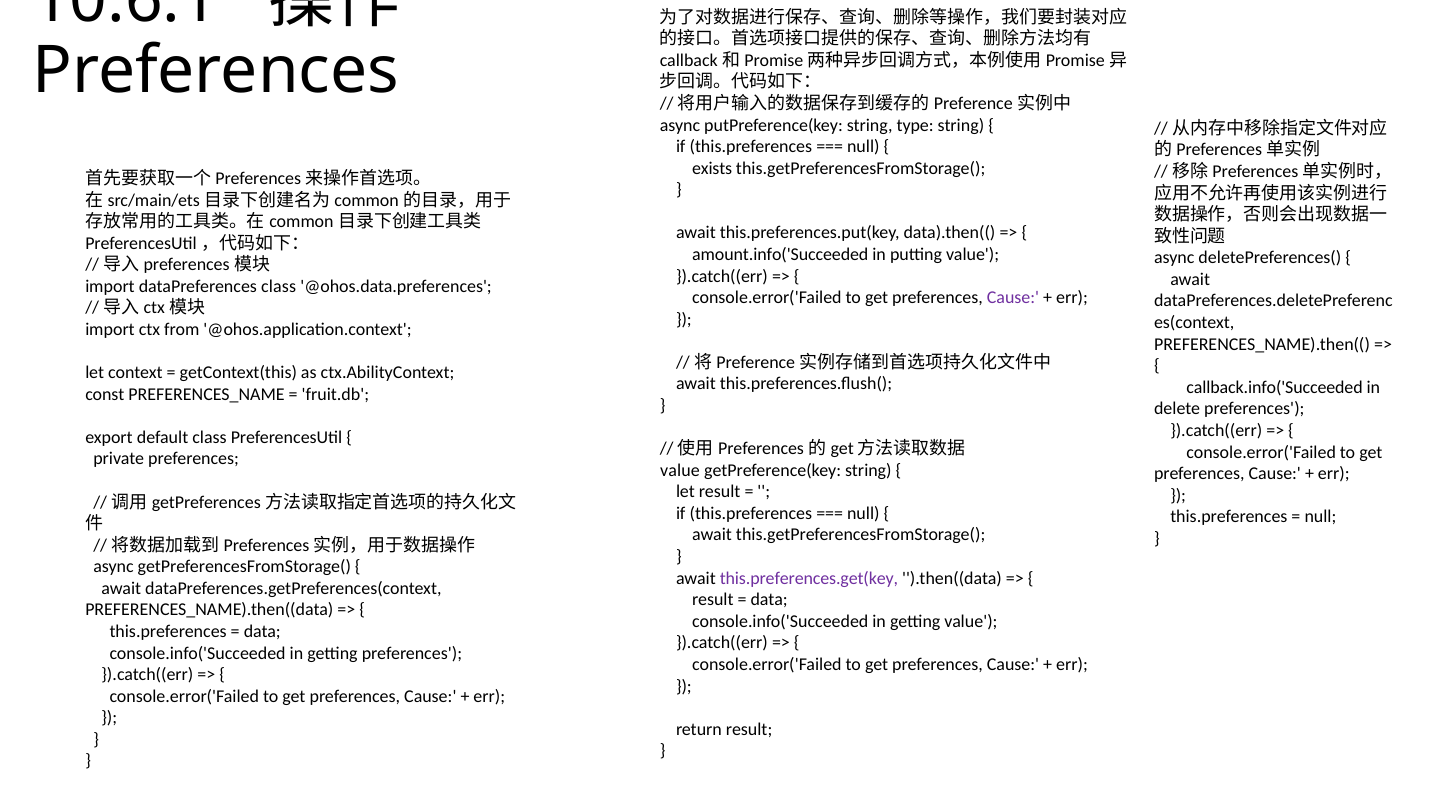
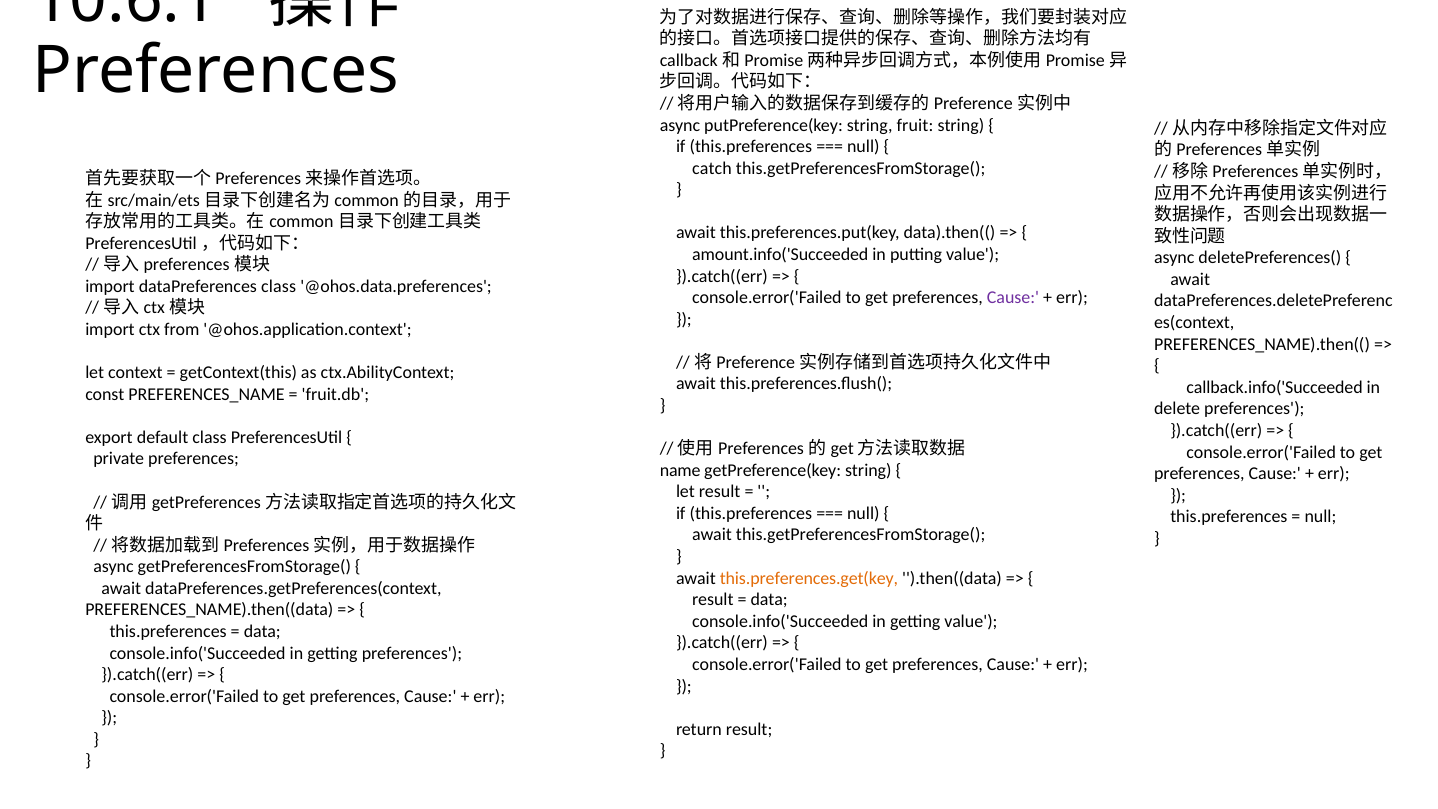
type: type -> fruit
exists: exists -> catch
value at (680, 470): value -> name
this.preferences.get(key colour: purple -> orange
